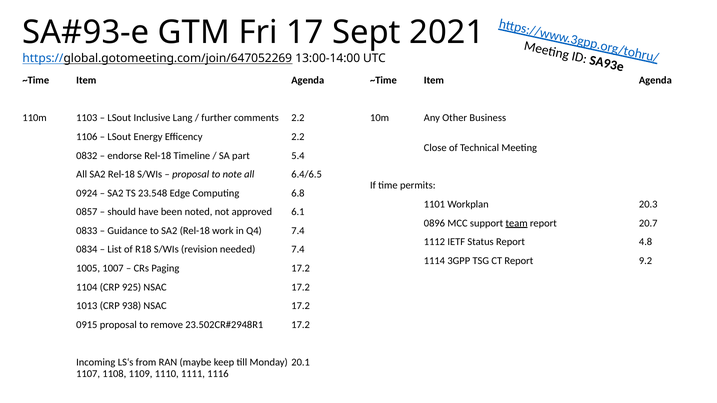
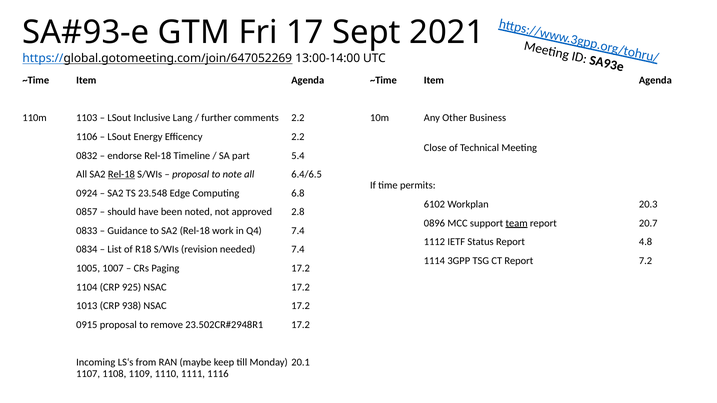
Rel-18 at (121, 175) underline: none -> present
1101: 1101 -> 6102
6.1: 6.1 -> 2.8
9.2: 9.2 -> 7.2
